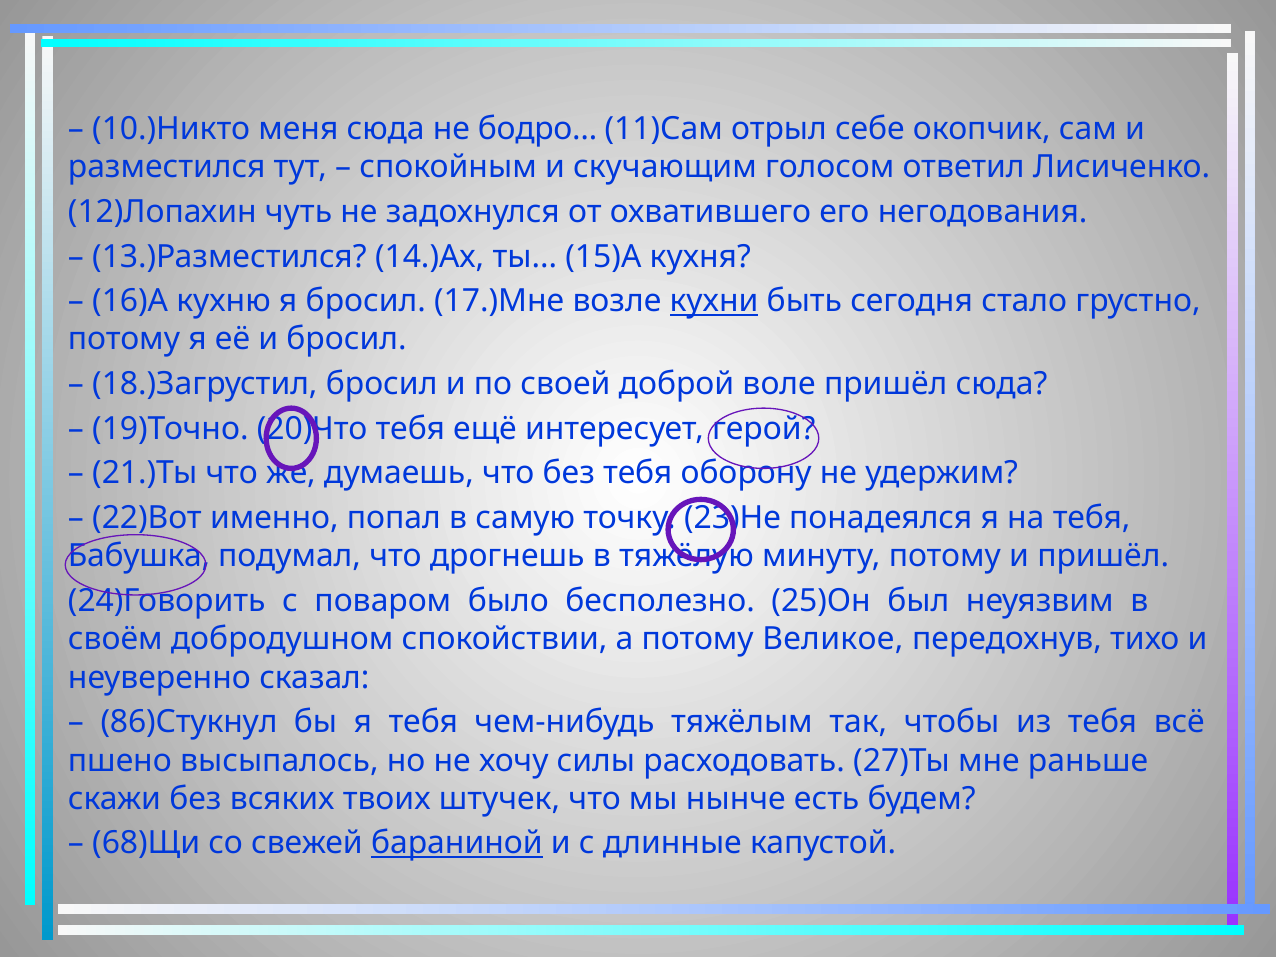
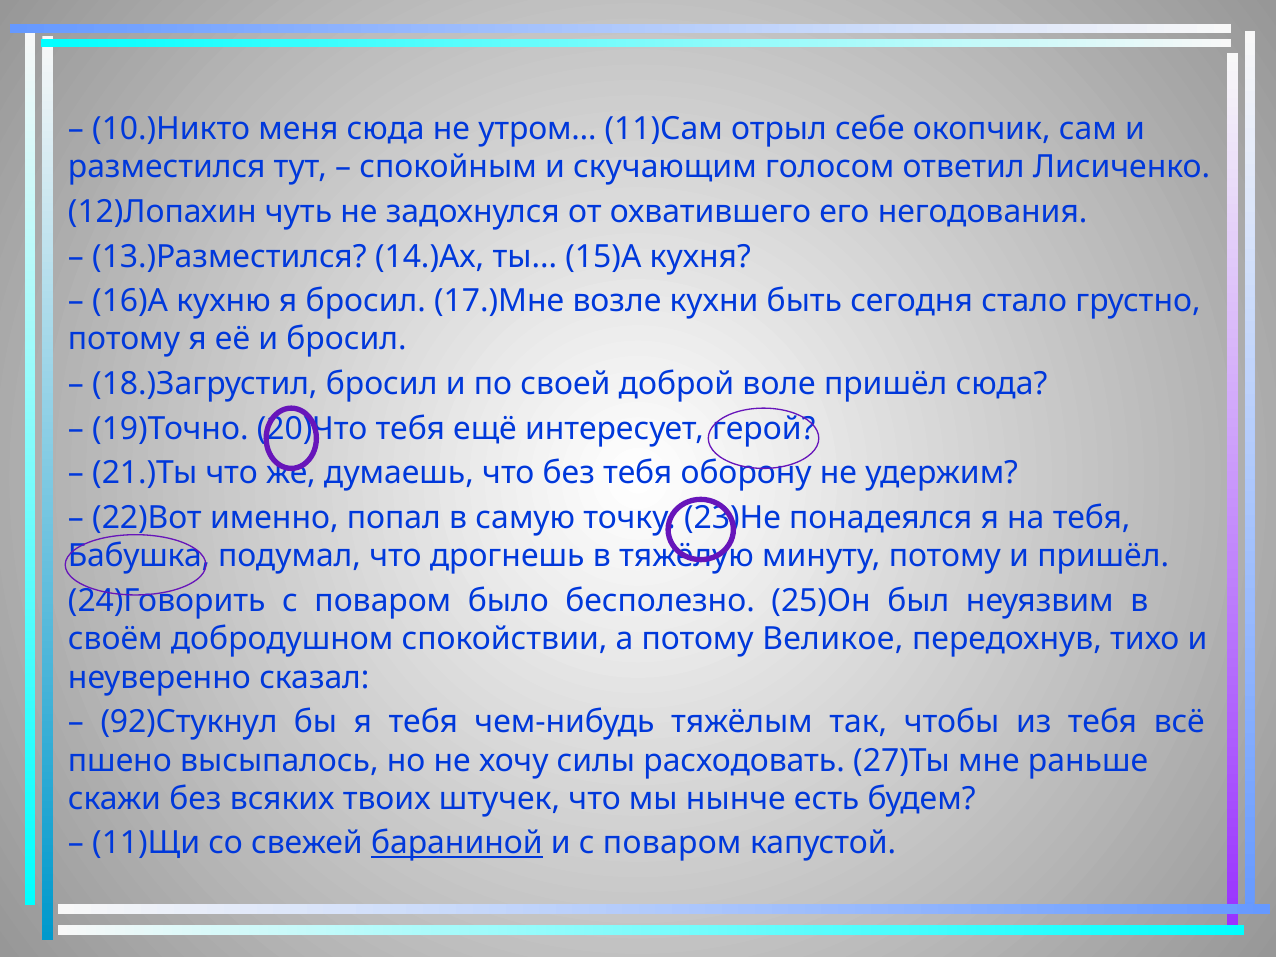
бодро…: бодро… -> утром…
кухни underline: present -> none
86)Стукнул: 86)Стукнул -> 92)Стукнул
68)Щи: 68)Щи -> 11)Щи
и с длинные: длинные -> поваром
